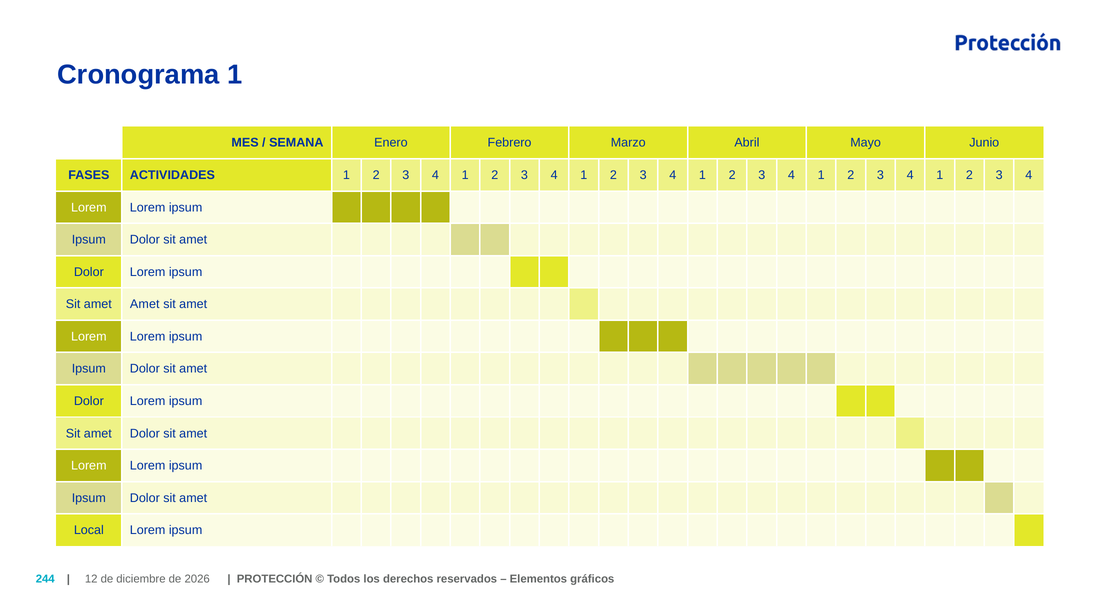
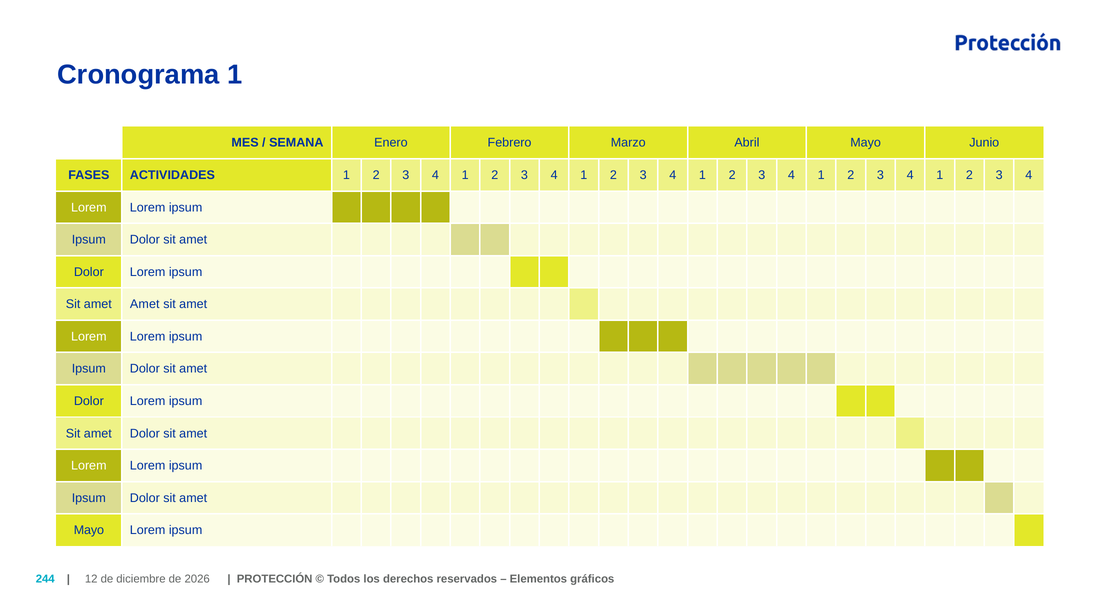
Local at (89, 530): Local -> Mayo
